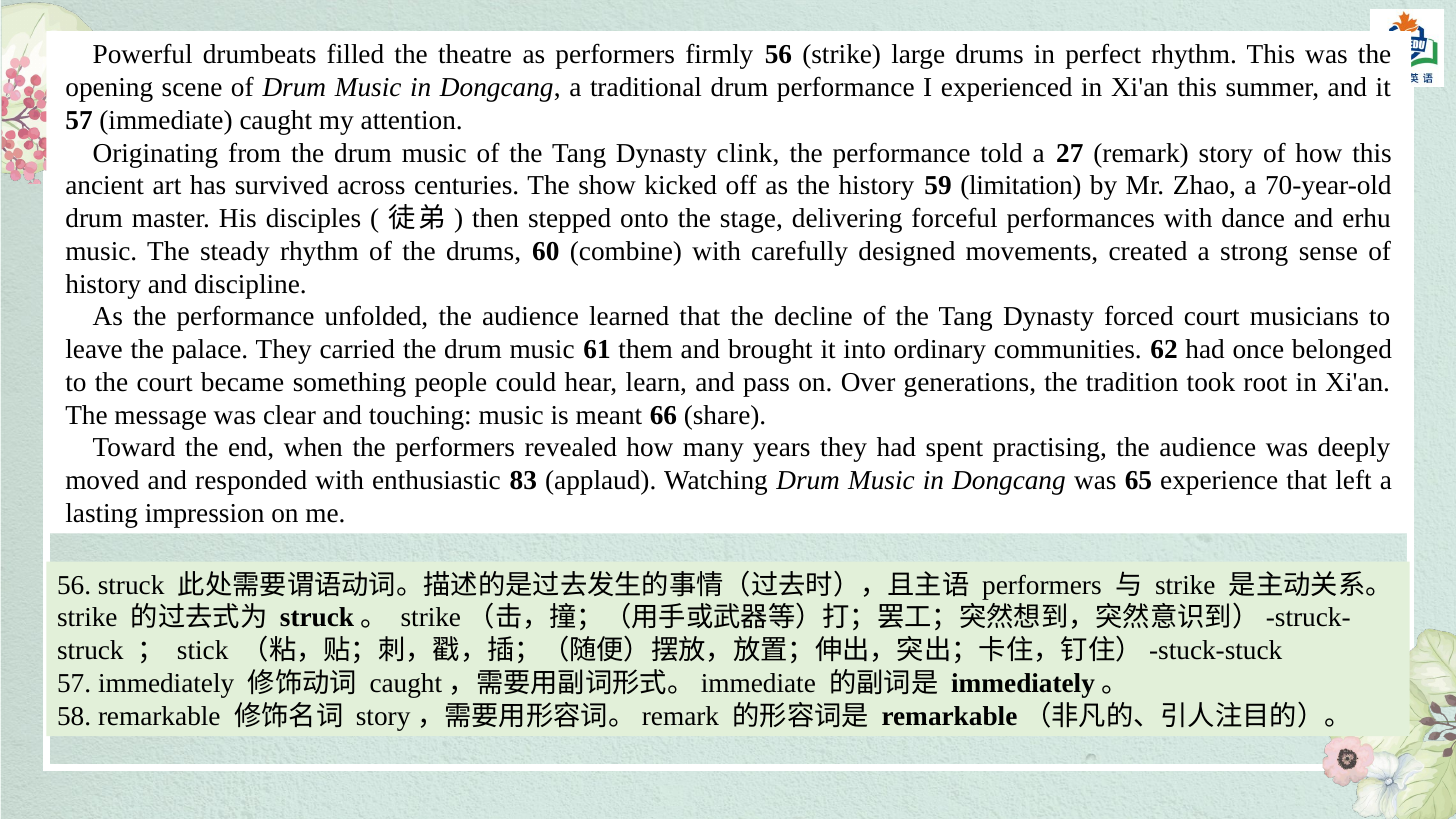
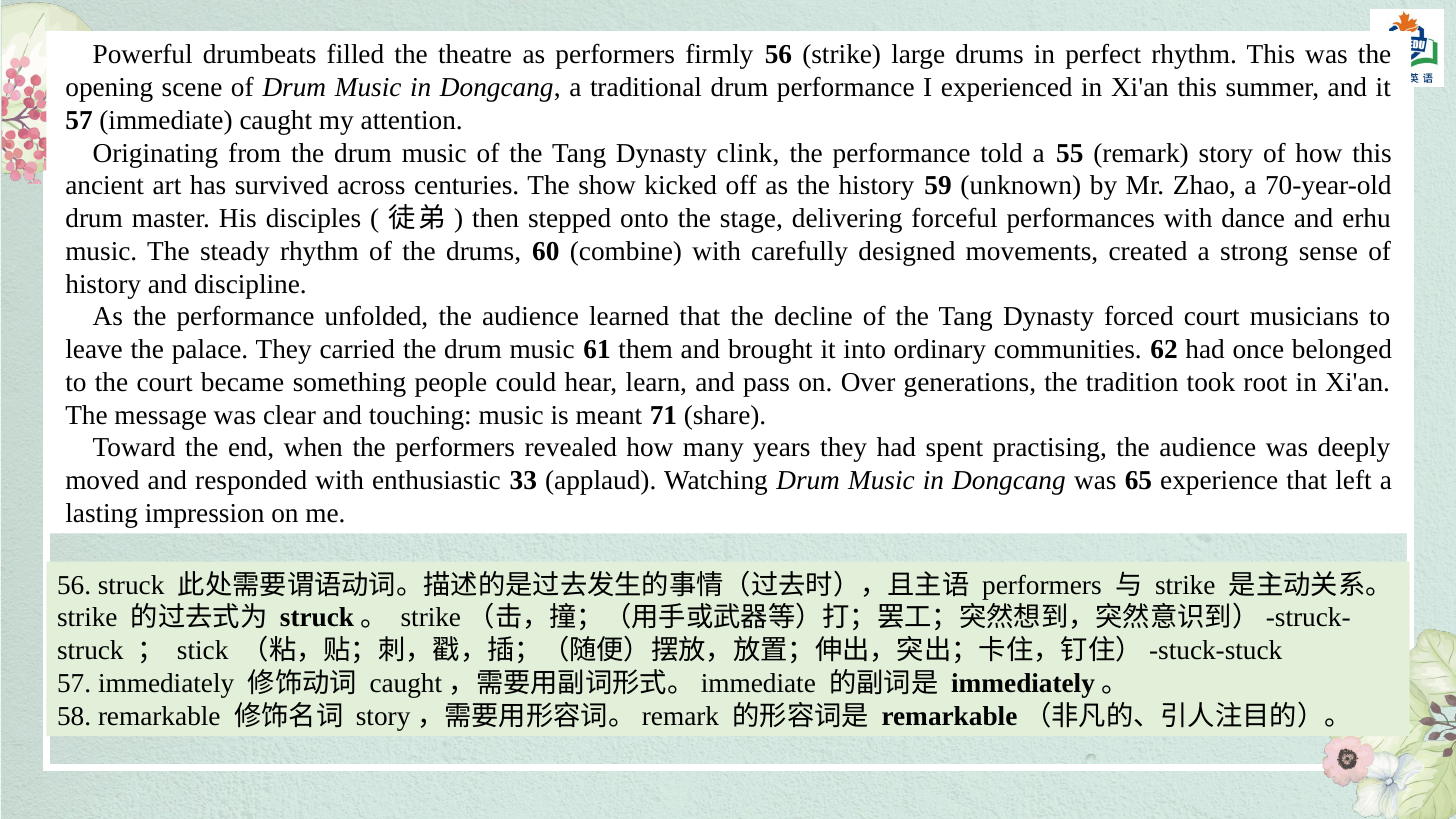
27: 27 -> 55
limitation: limitation -> unknown
66: 66 -> 71
83: 83 -> 33
